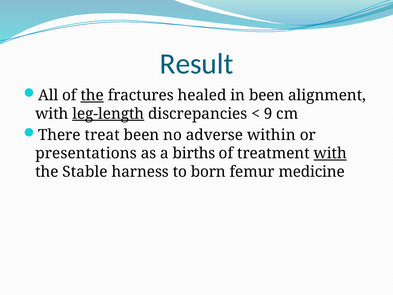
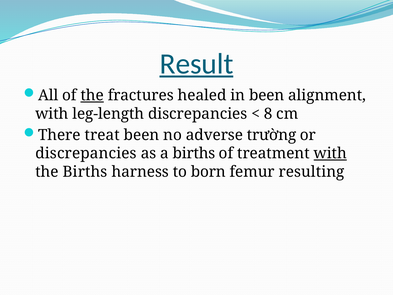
Result underline: none -> present
leg-length underline: present -> none
9: 9 -> 8
within: within -> trường
presentations at (86, 153): presentations -> discrepancies
the Stable: Stable -> Births
medicine: medicine -> resulting
